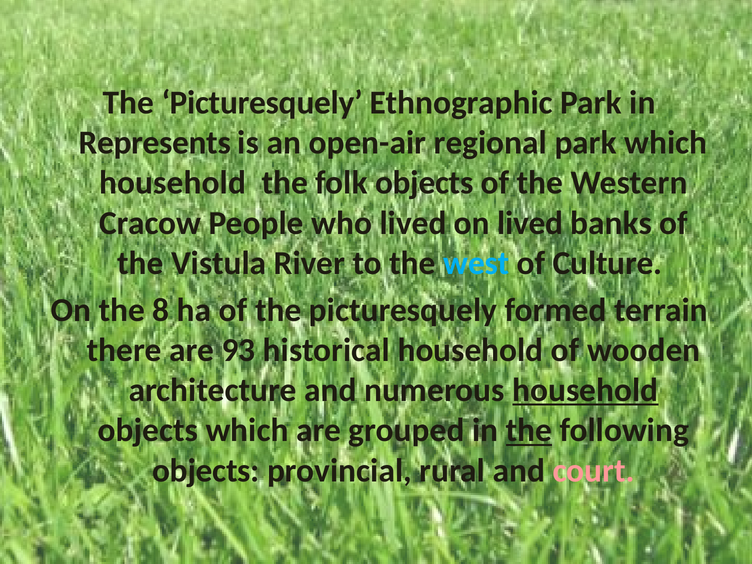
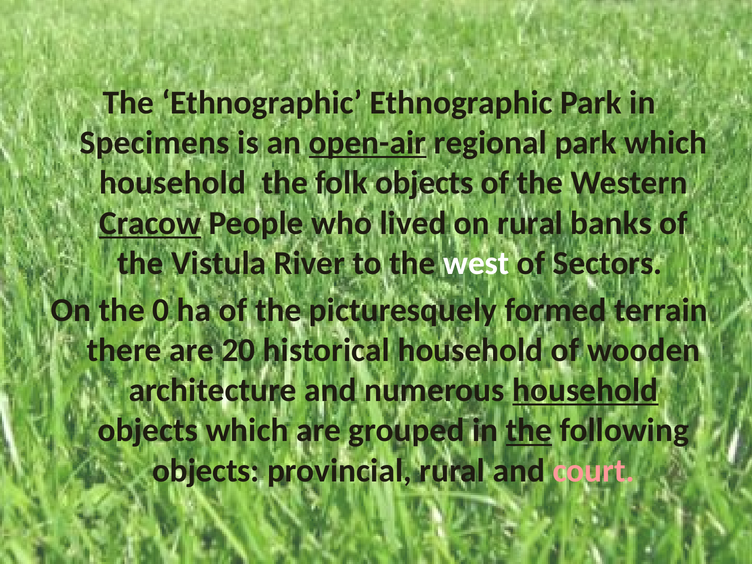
Picturesquely at (262, 103): Picturesquely -> Ethnographic
Represents: Represents -> Specimens
open-air underline: none -> present
Cracow underline: none -> present
on lived: lived -> rural
west colour: light blue -> white
Culture: Culture -> Sectors
8: 8 -> 0
93: 93 -> 20
